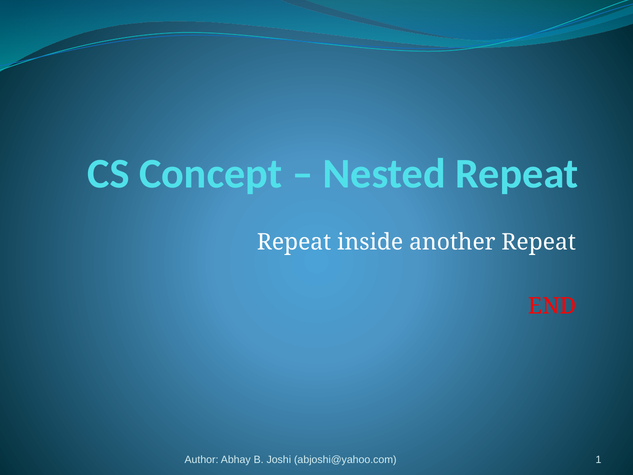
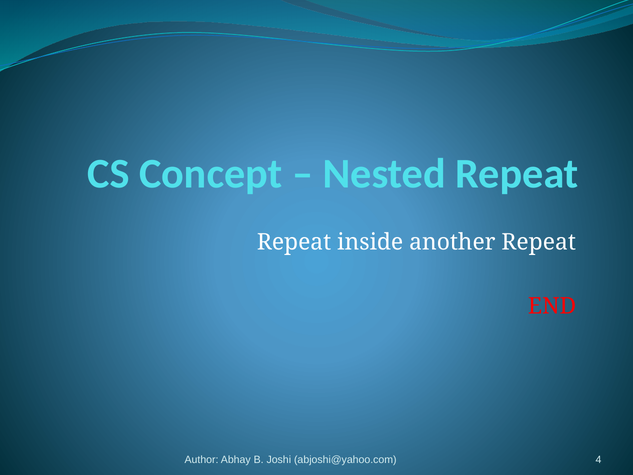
1: 1 -> 4
